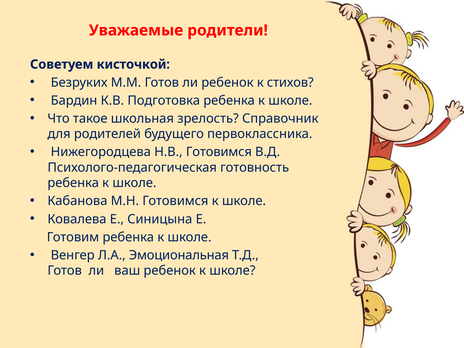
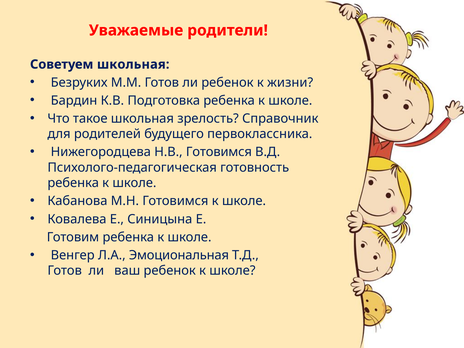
Советуем кисточкой: кисточкой -> школьная
стихов: стихов -> жизни
